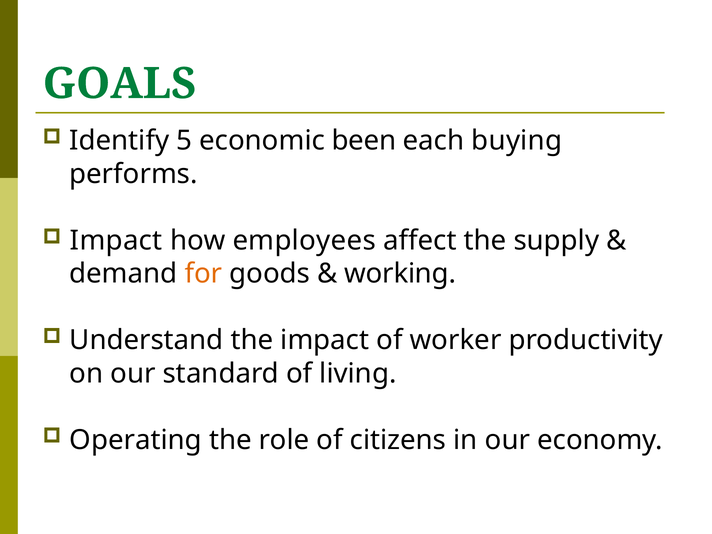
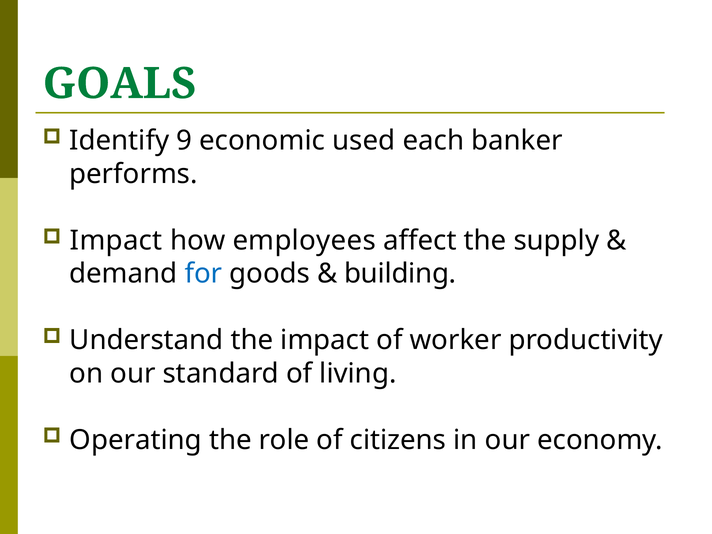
5: 5 -> 9
been: been -> used
buying: buying -> banker
for colour: orange -> blue
working: working -> building
